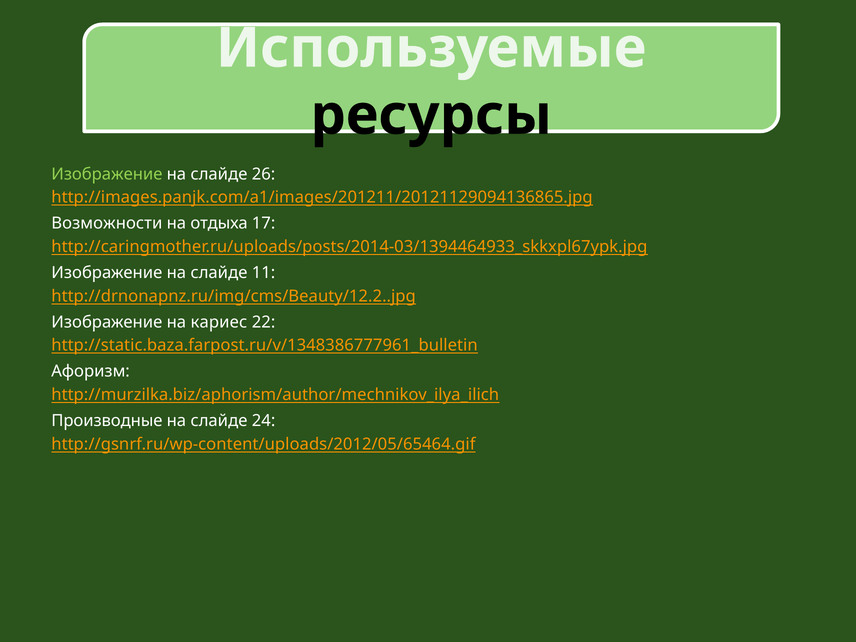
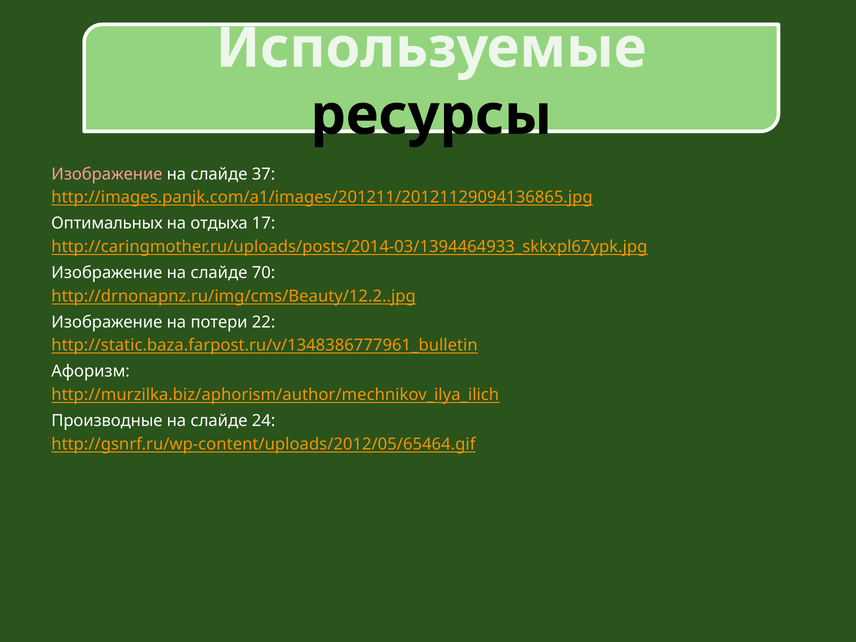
Изображение at (107, 174) colour: light green -> pink
26: 26 -> 37
Возможности: Возможности -> Оптимальных
11: 11 -> 70
кариес: кариес -> потери
